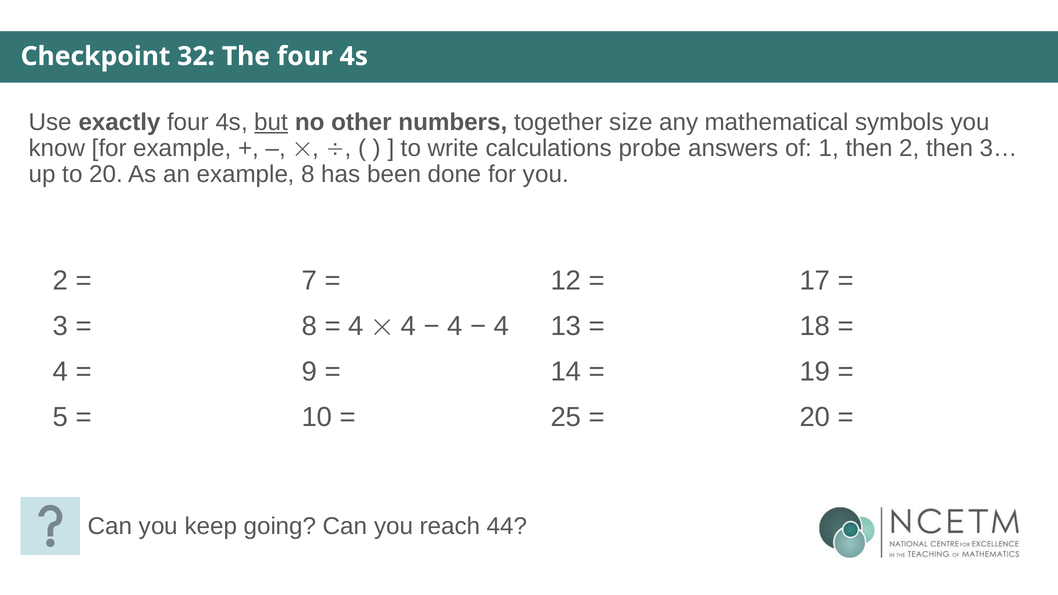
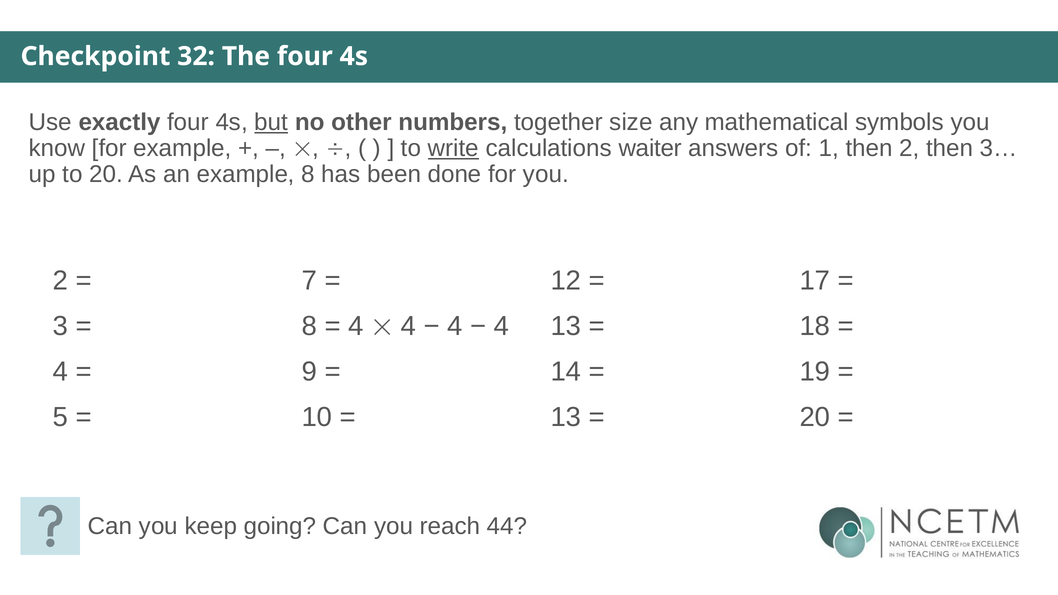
write underline: none -> present
probe: probe -> waiter
25 at (566, 417): 25 -> 13
